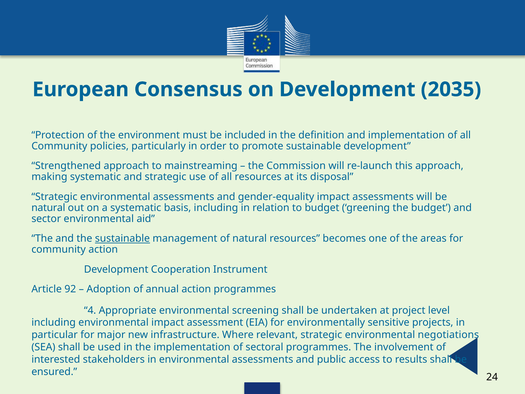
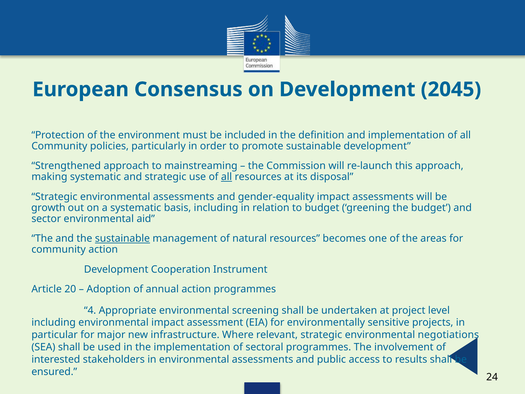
2035: 2035 -> 2045
all at (227, 177) underline: none -> present
natural at (48, 208): natural -> growth
92: 92 -> 20
